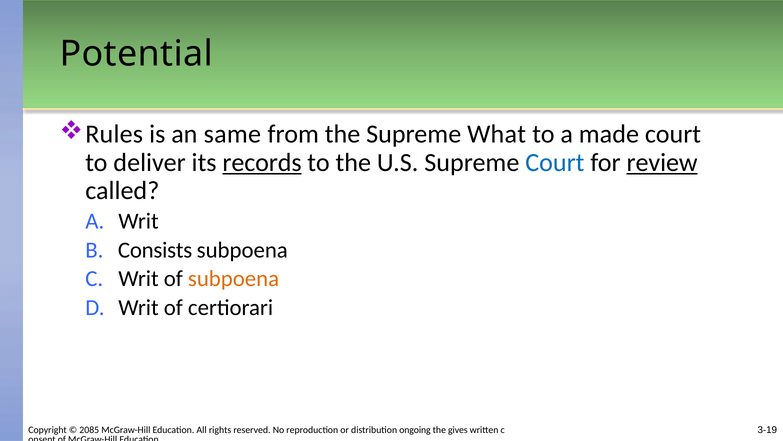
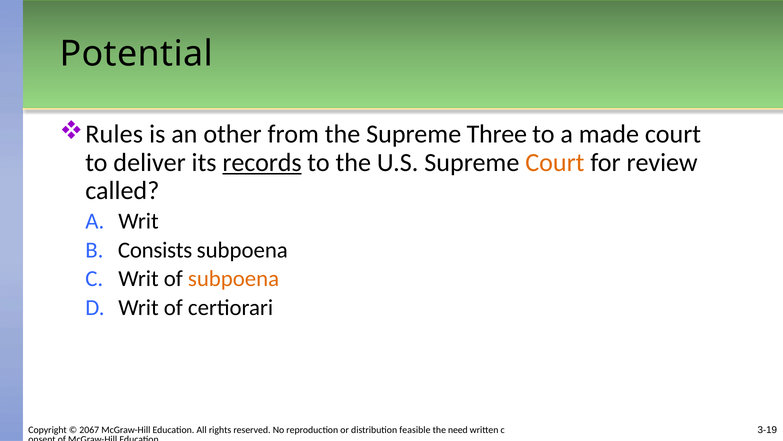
same: same -> other
What: What -> Three
Court at (555, 162) colour: blue -> orange
review underline: present -> none
2085: 2085 -> 2067
ongoing: ongoing -> feasible
gives: gives -> need
